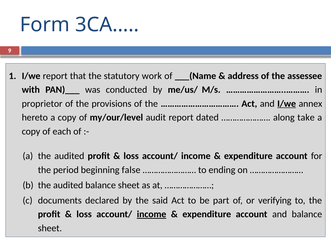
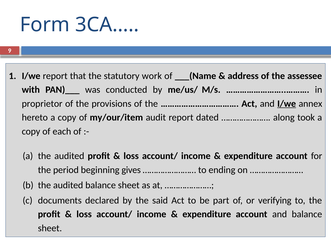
my/our/level: my/our/level -> my/our/item
take: take -> took
false: false -> gives
income at (152, 214) underline: present -> none
